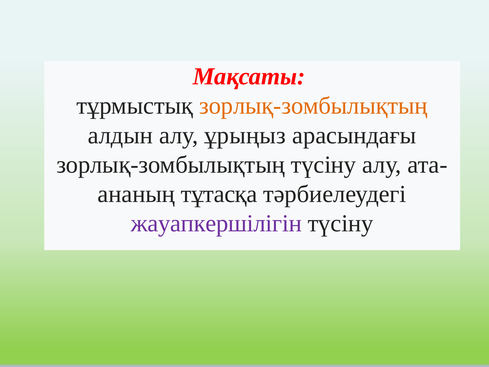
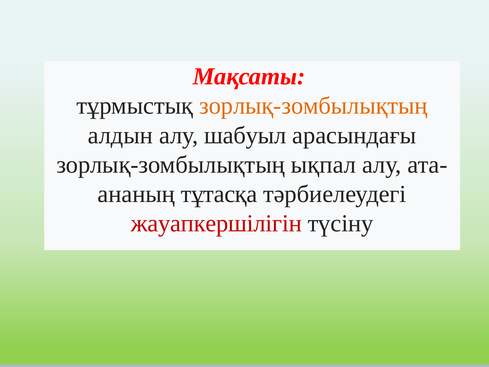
ұрыңыз: ұрыңыз -> шабуыл
зорлық-зомбылықтың түсіну: түсіну -> ықпал
жауапкершілігін colour: purple -> red
